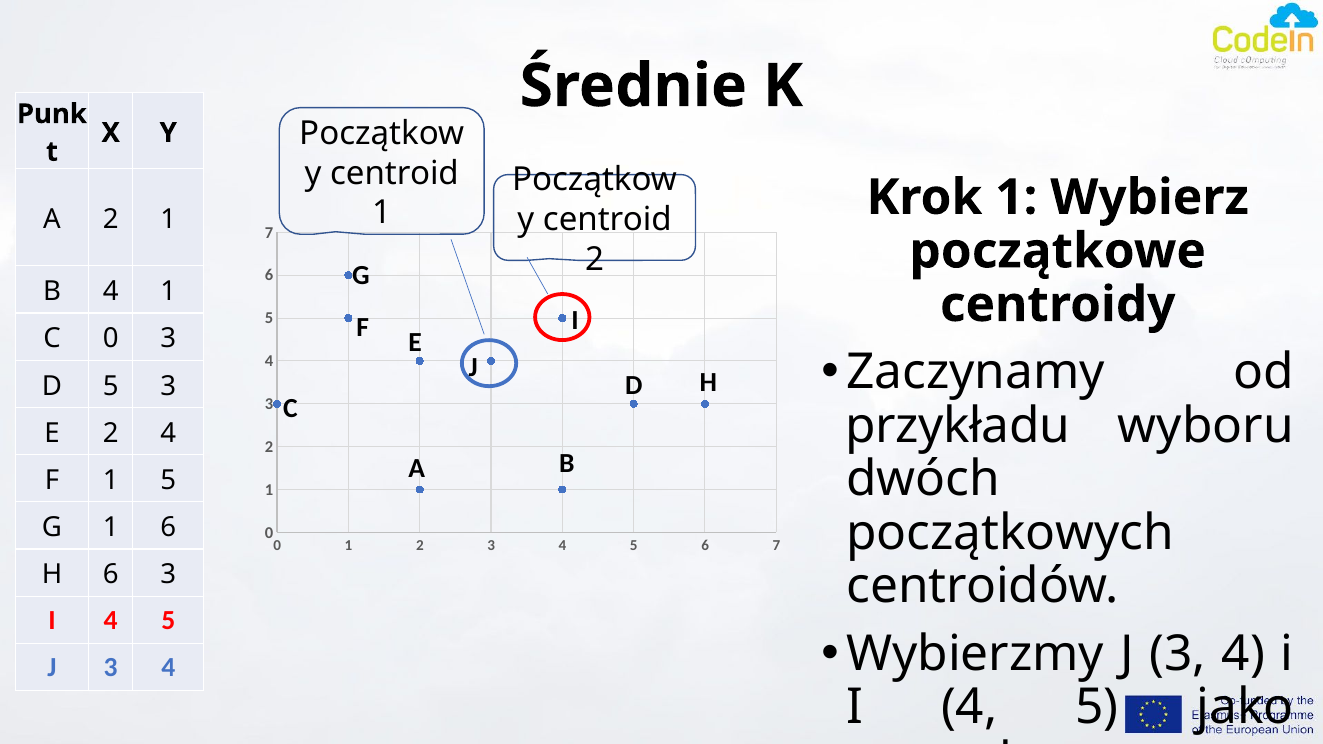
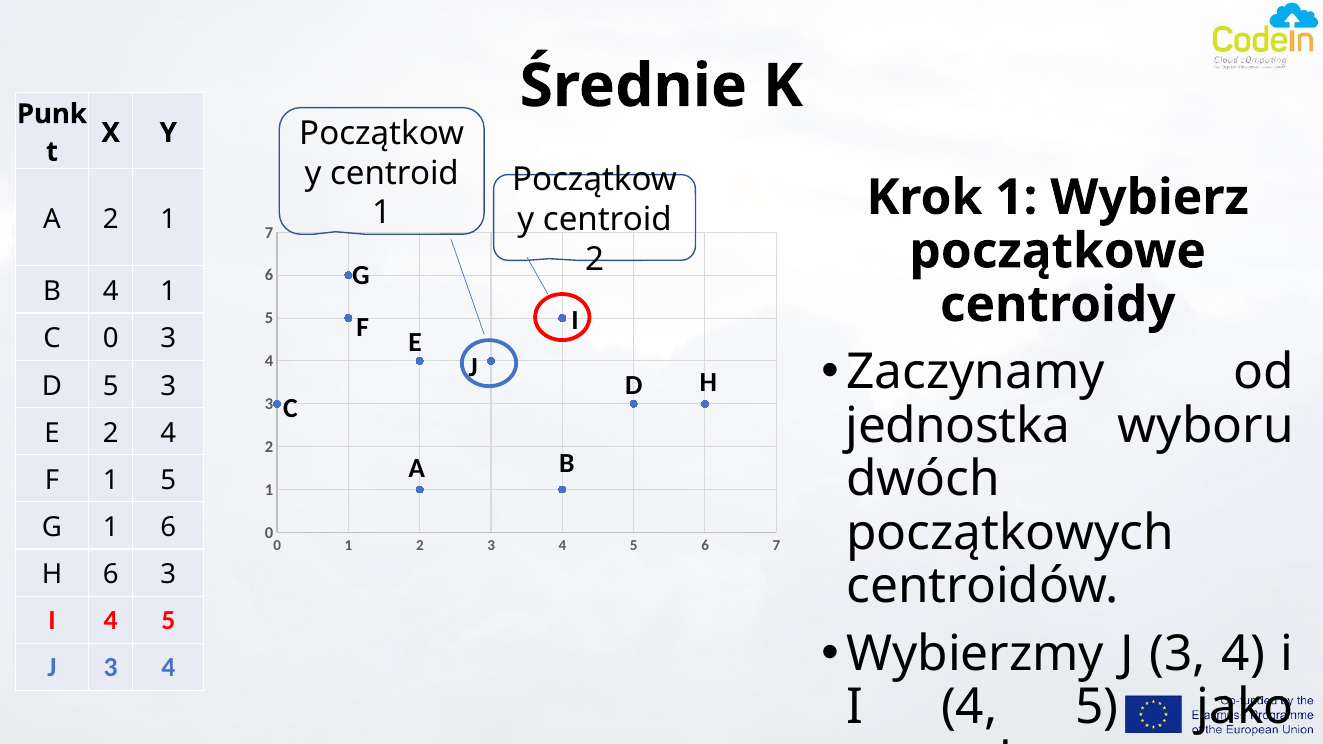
przykładu: przykładu -> jednostka
